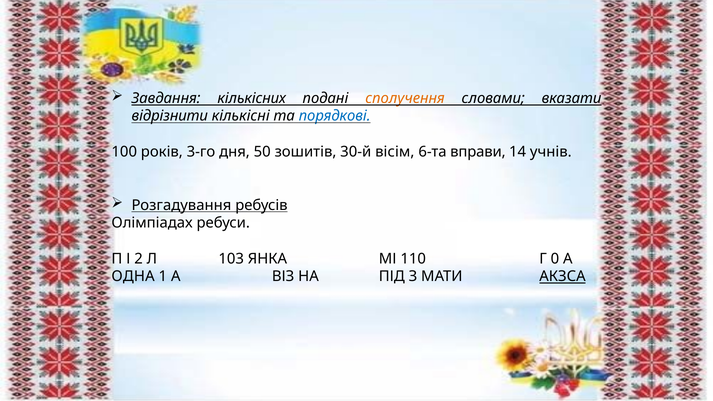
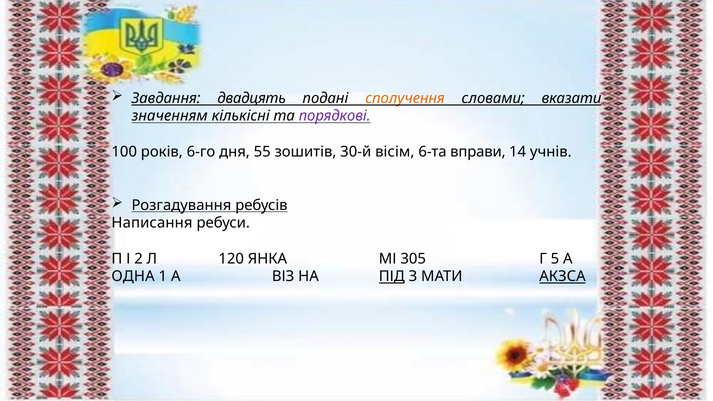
кількісних: кількісних -> двадцять
відрізнити: відрізнити -> значенням
порядкові colour: blue -> purple
3-го: 3-го -> 6-го
50: 50 -> 55
Олімпіадах: Олімпіадах -> Написання
103: 103 -> 120
110: 110 -> 305
0: 0 -> 5
ПІД underline: none -> present
